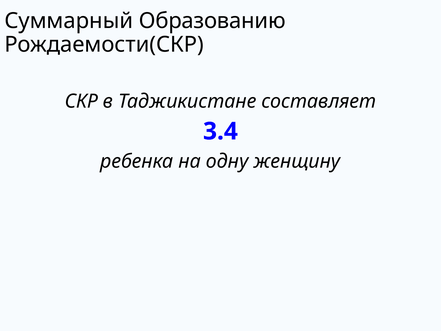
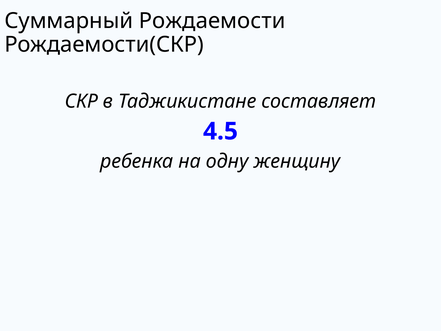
Образованию: Образованию -> Рождаемости
3.4: 3.4 -> 4.5
